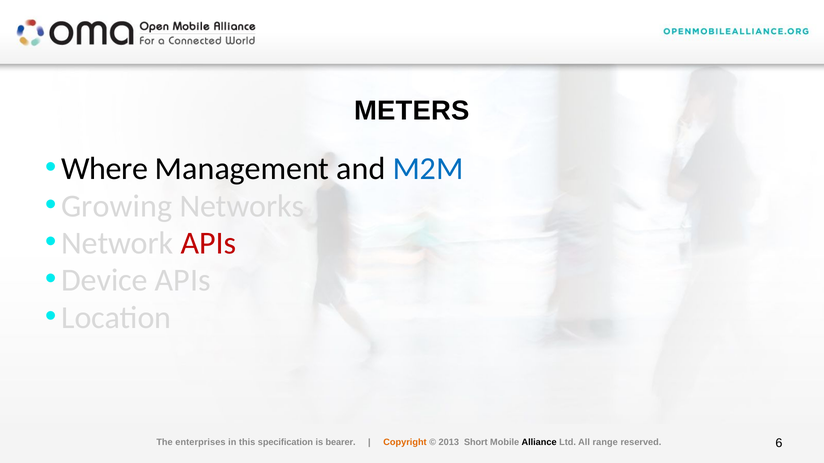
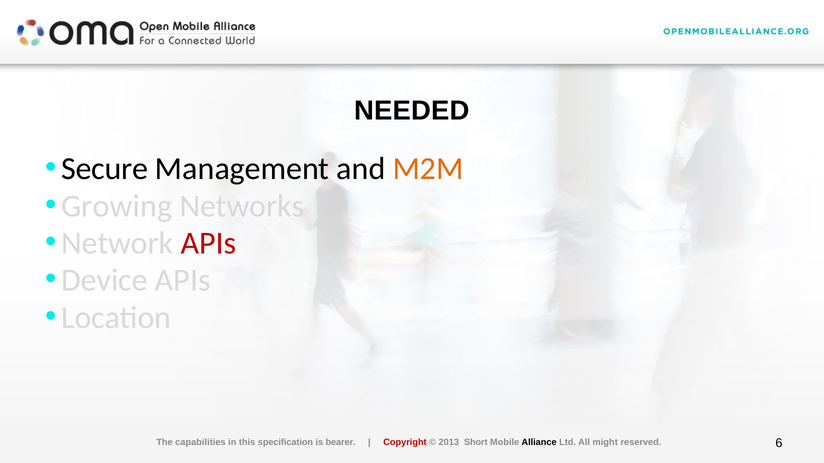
METERS: METERS -> NEEDED
Where: Where -> Secure
M2M colour: blue -> orange
enterprises: enterprises -> capabilities
Copyright colour: orange -> red
range: range -> might
